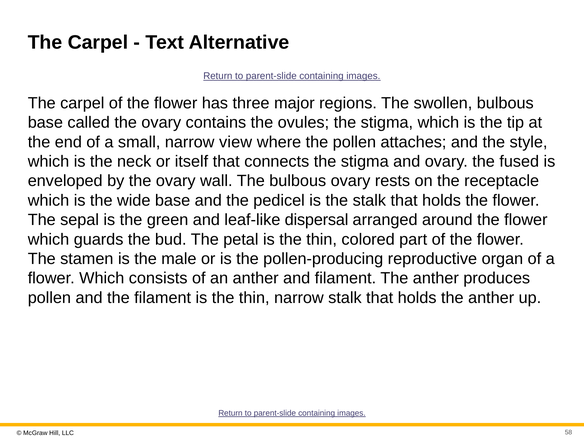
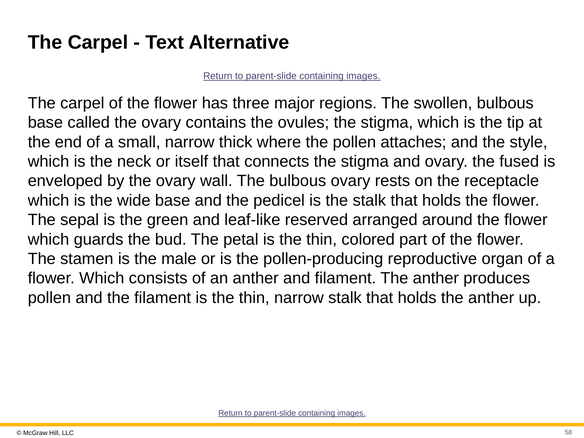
view: view -> thick
dispersal: dispersal -> reserved
